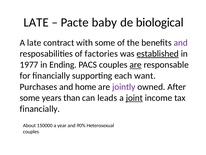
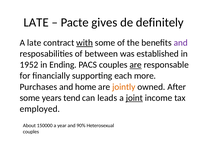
baby: baby -> gives
biological: biological -> definitely
with underline: none -> present
factories: factories -> between
established underline: present -> none
1977: 1977 -> 1952
want: want -> more
jointly colour: purple -> orange
than: than -> tend
financially at (40, 109): financially -> employed
